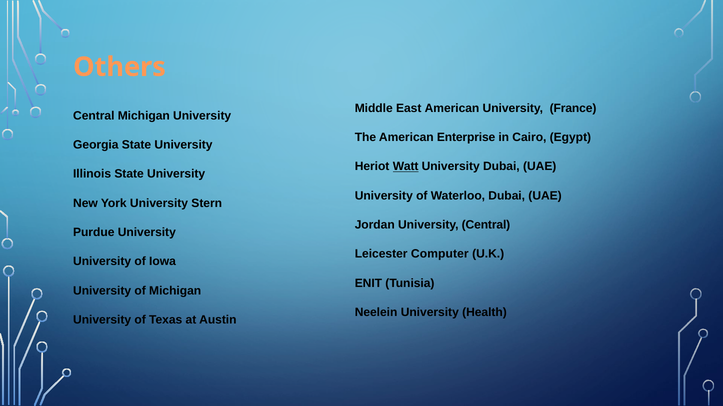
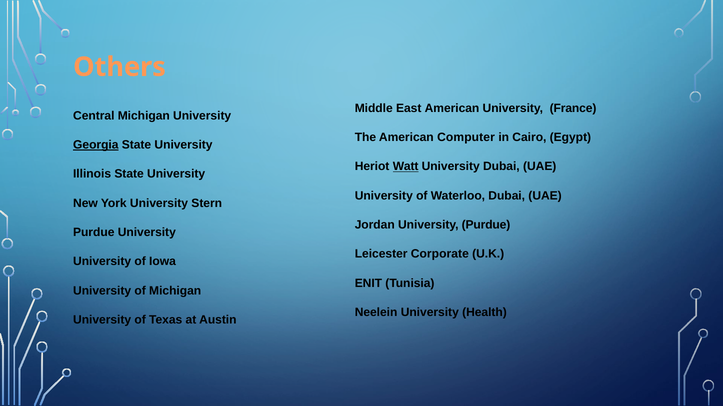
Enterprise: Enterprise -> Computer
Georgia underline: none -> present
University Central: Central -> Purdue
Computer: Computer -> Corporate
